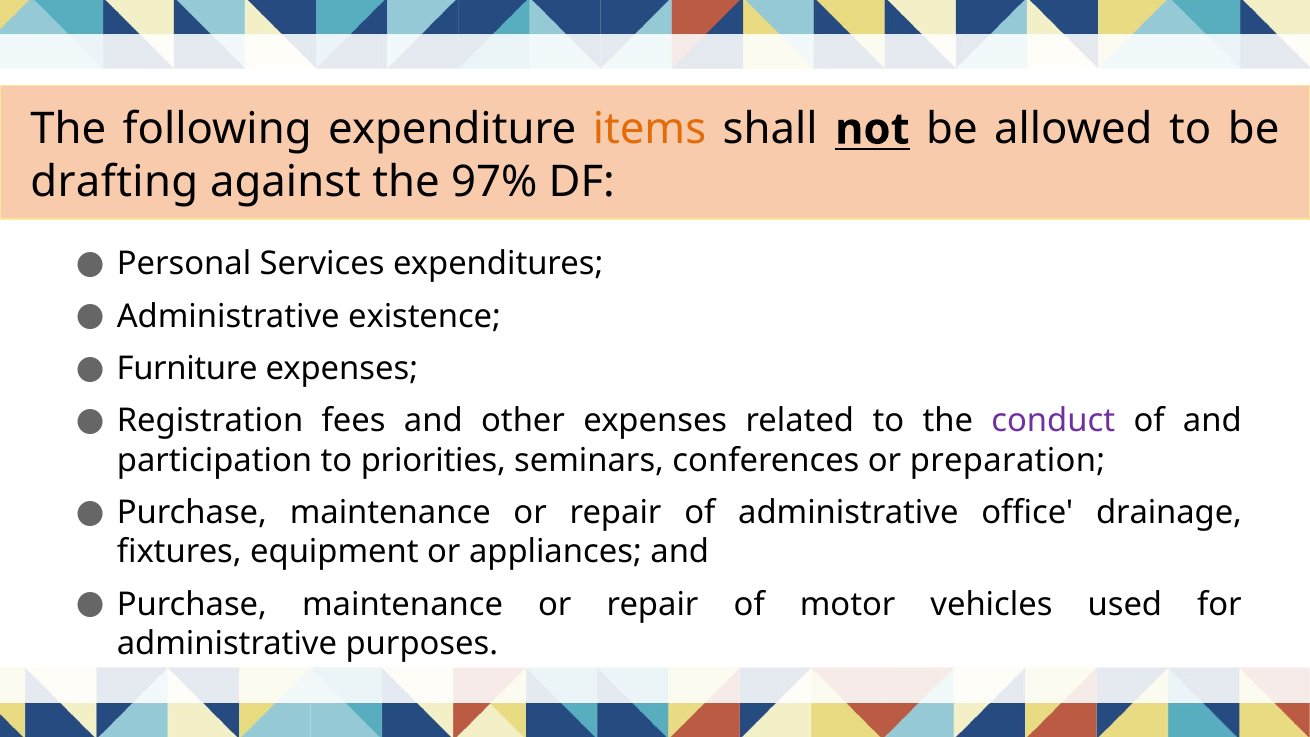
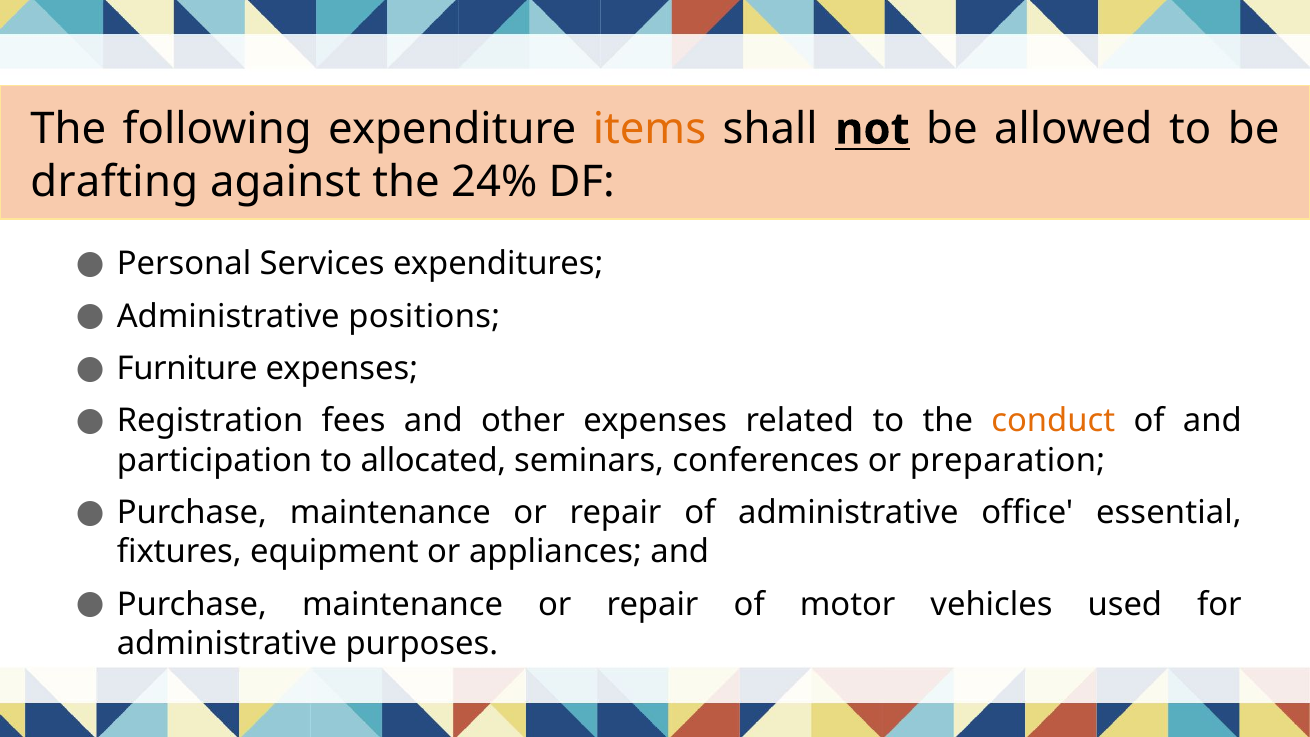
97%: 97% -> 24%
existence: existence -> positions
conduct colour: purple -> orange
priorities: priorities -> allocated
drainage: drainage -> essential
